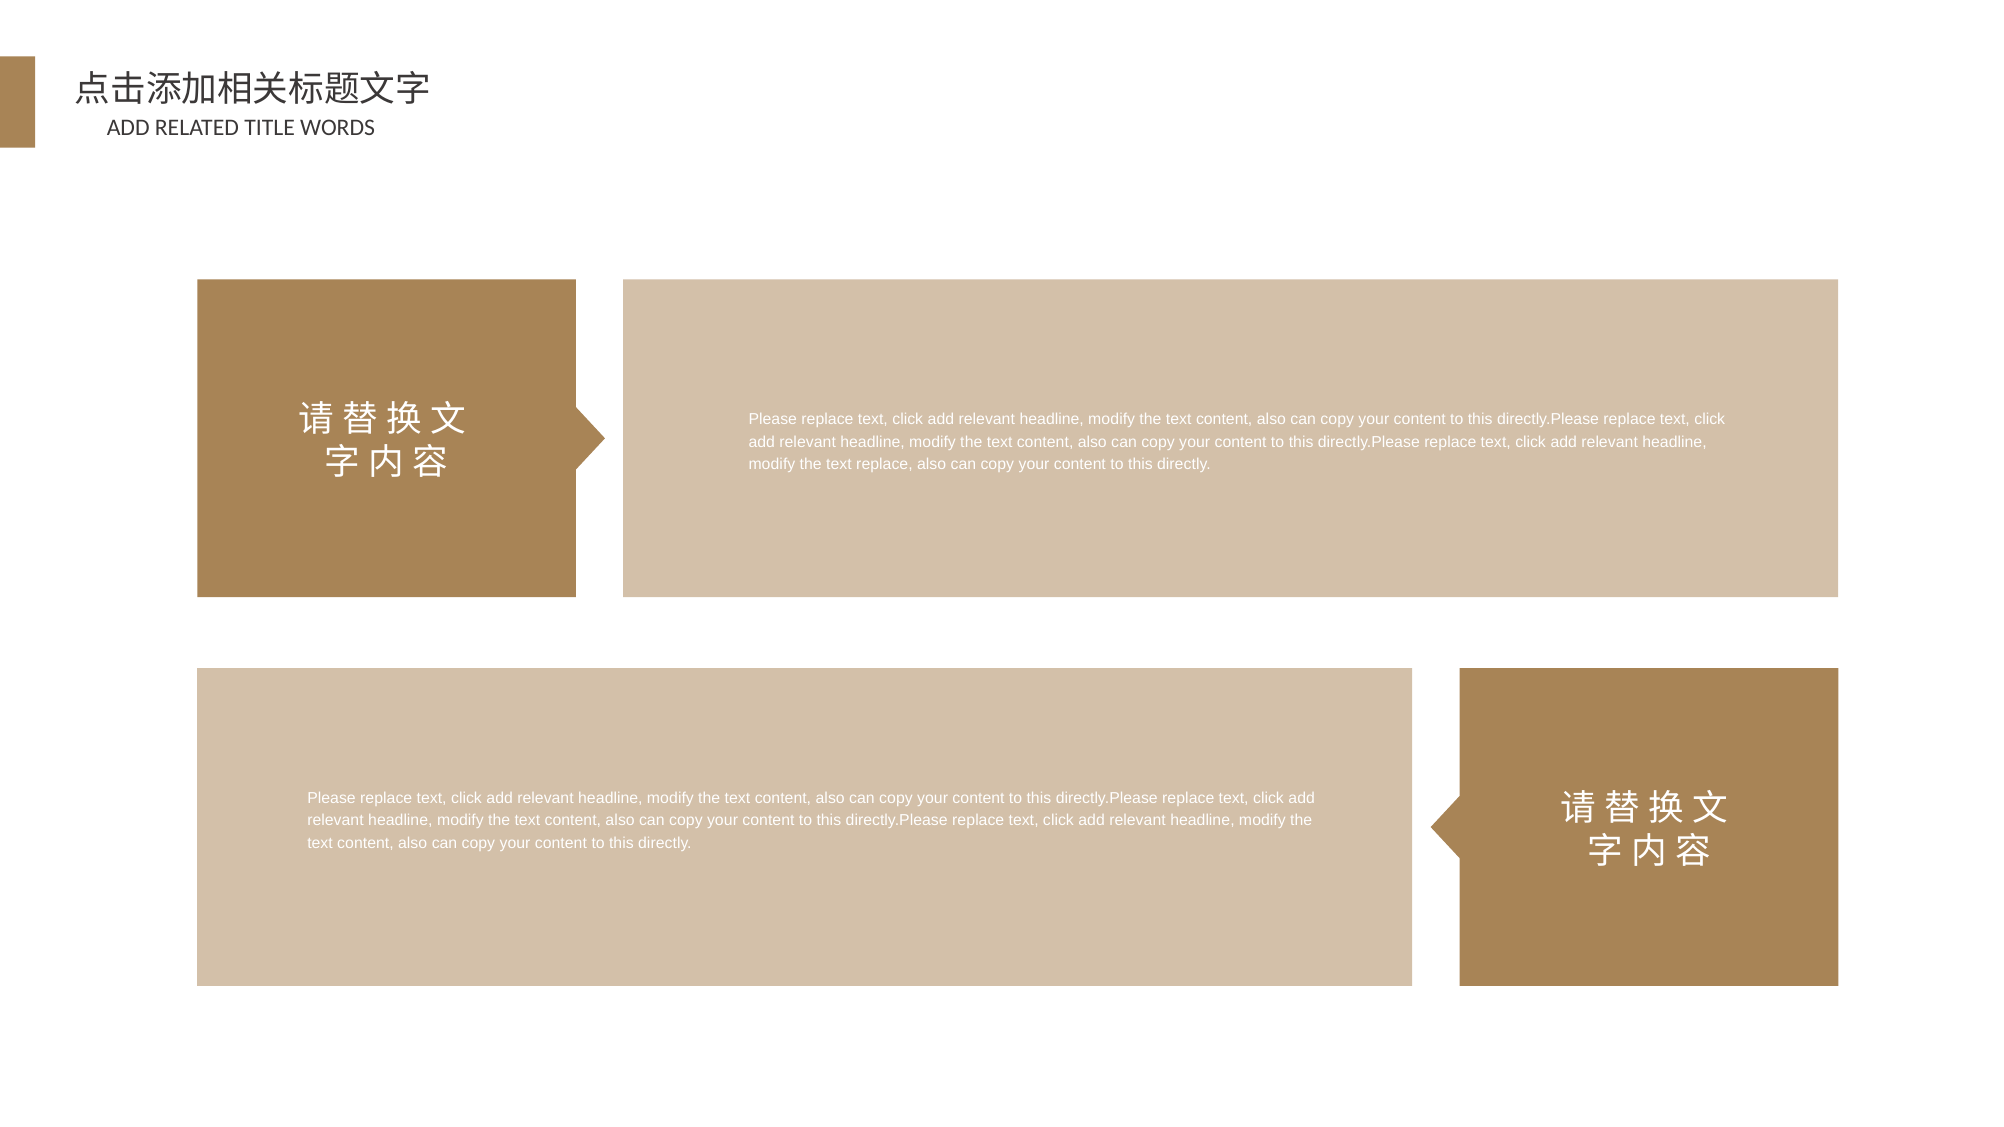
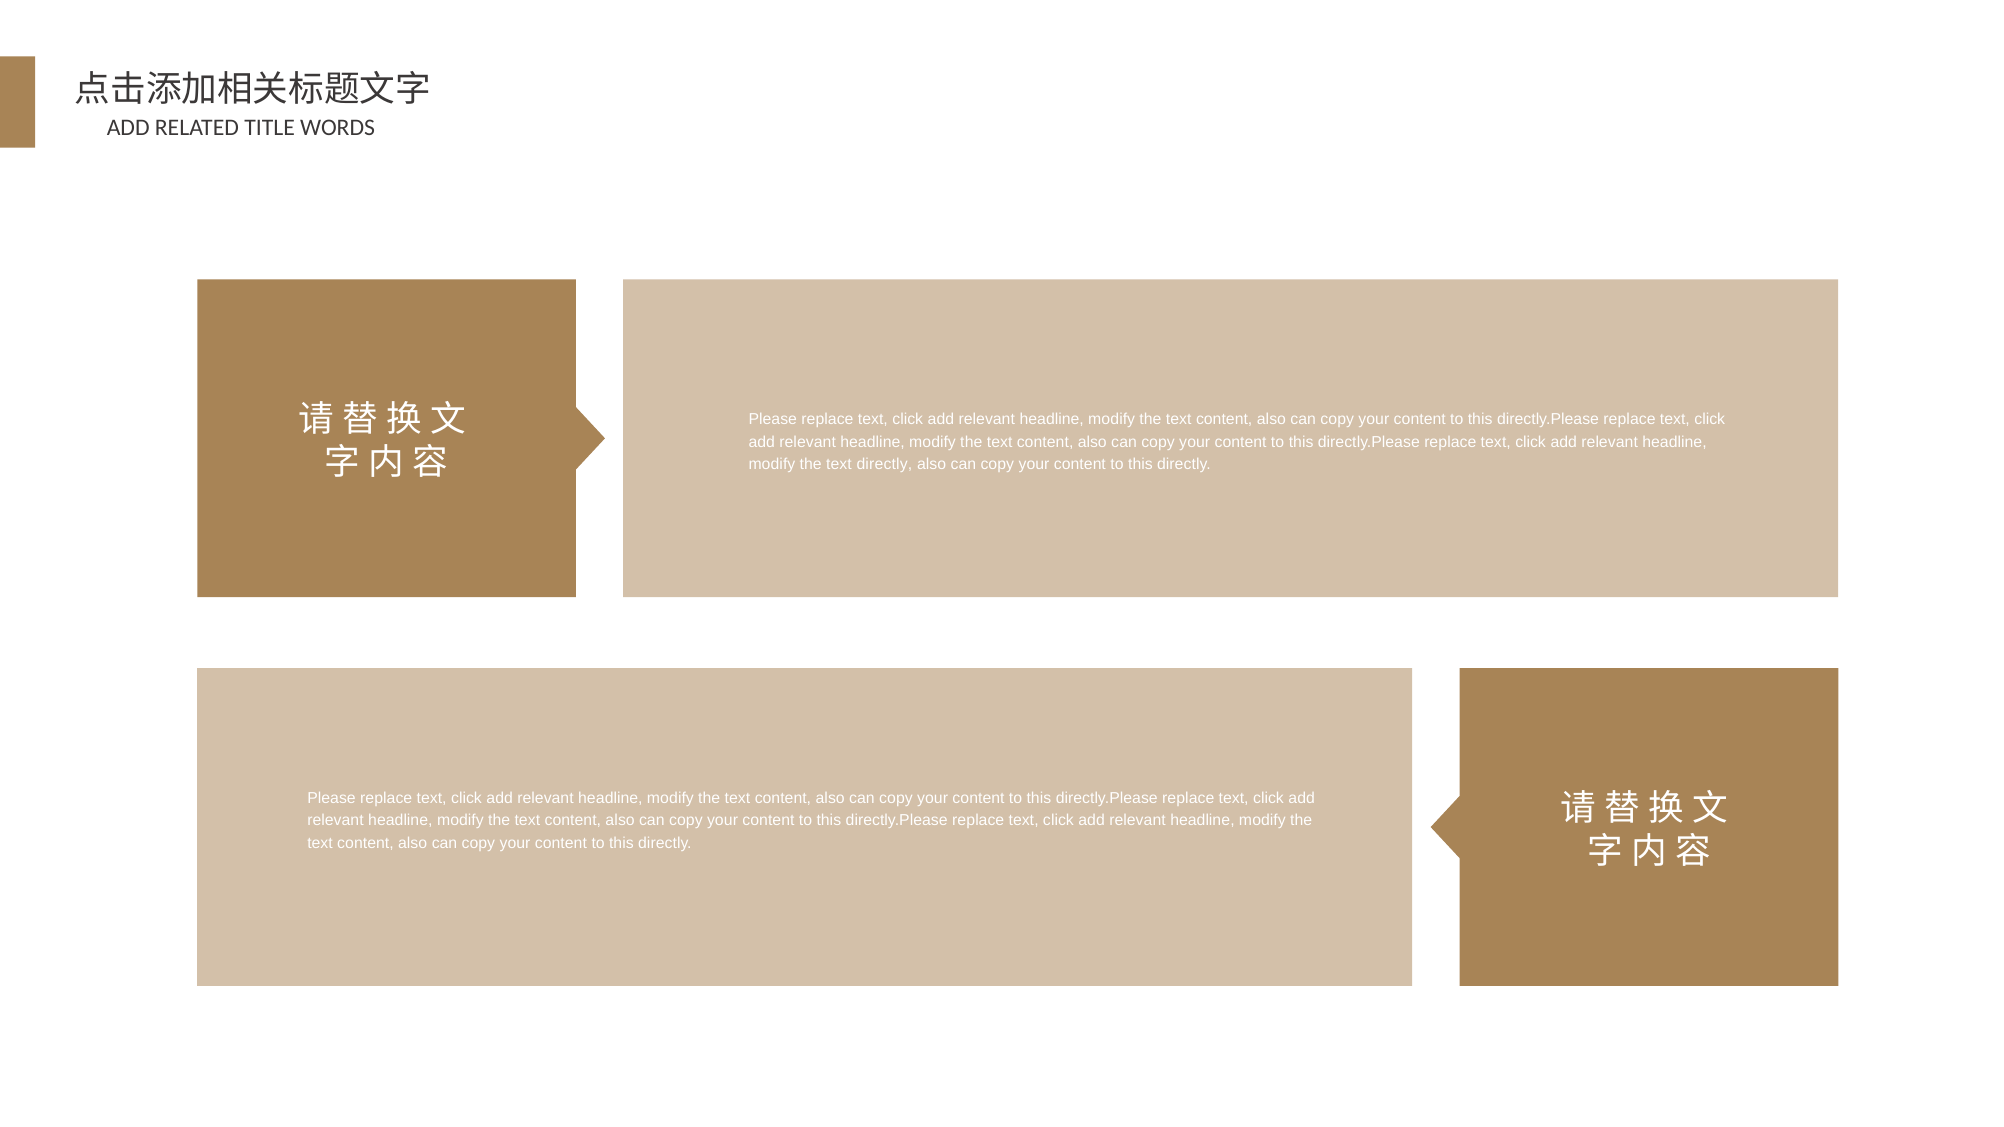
text replace: replace -> directly
